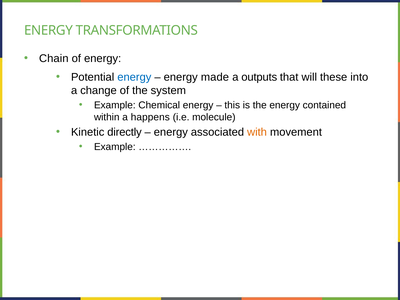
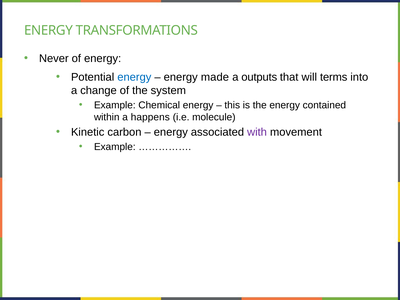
Chain: Chain -> Never
these: these -> terms
directly: directly -> carbon
with colour: orange -> purple
